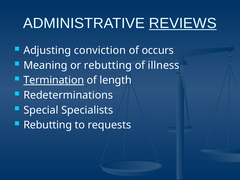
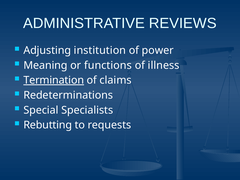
REVIEWS underline: present -> none
conviction: conviction -> institution
occurs: occurs -> power
or rebutting: rebutting -> functions
length: length -> claims
